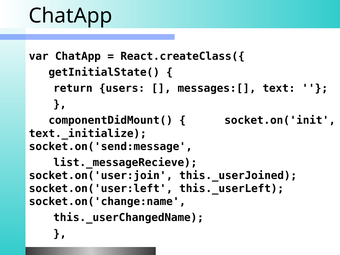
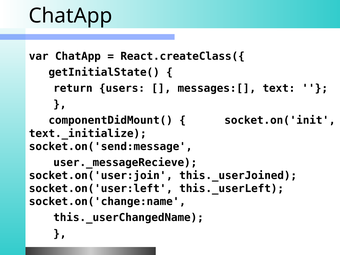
list._messageRecieve: list._messageRecieve -> user._messageRecieve
